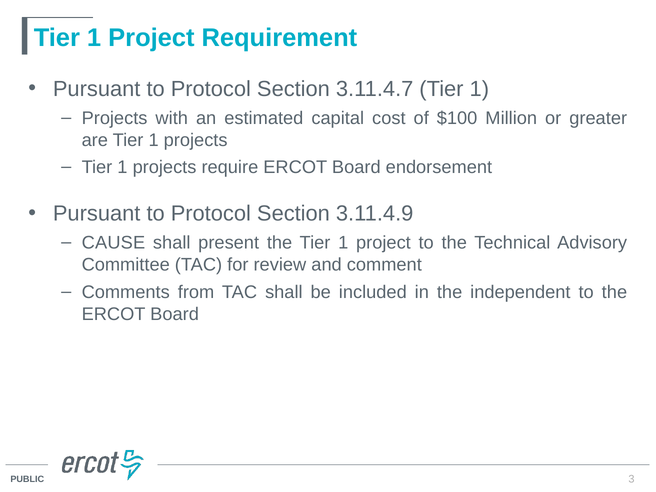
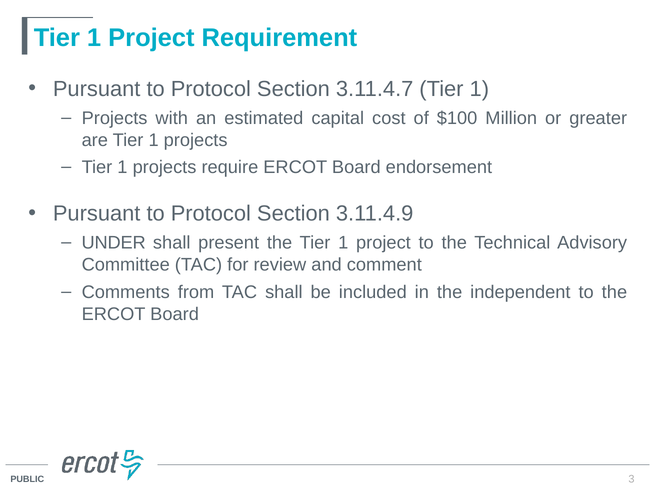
CAUSE: CAUSE -> UNDER
